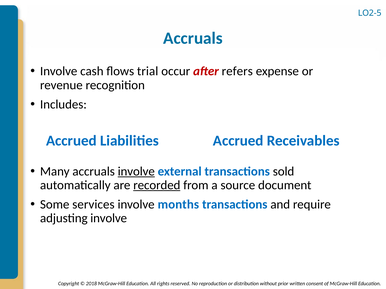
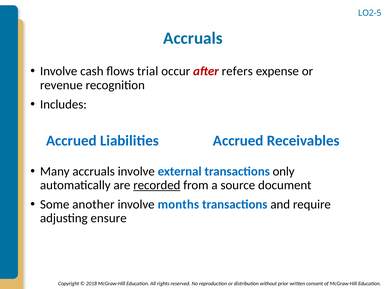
involve at (136, 172) underline: present -> none
sold: sold -> only
services: services -> another
adjusting involve: involve -> ensure
